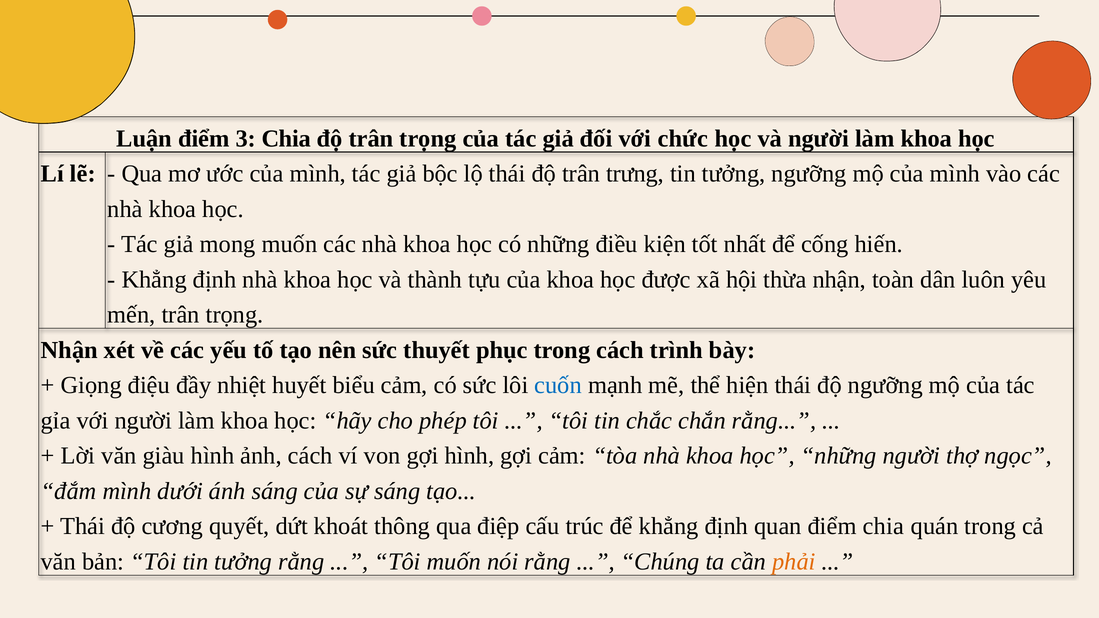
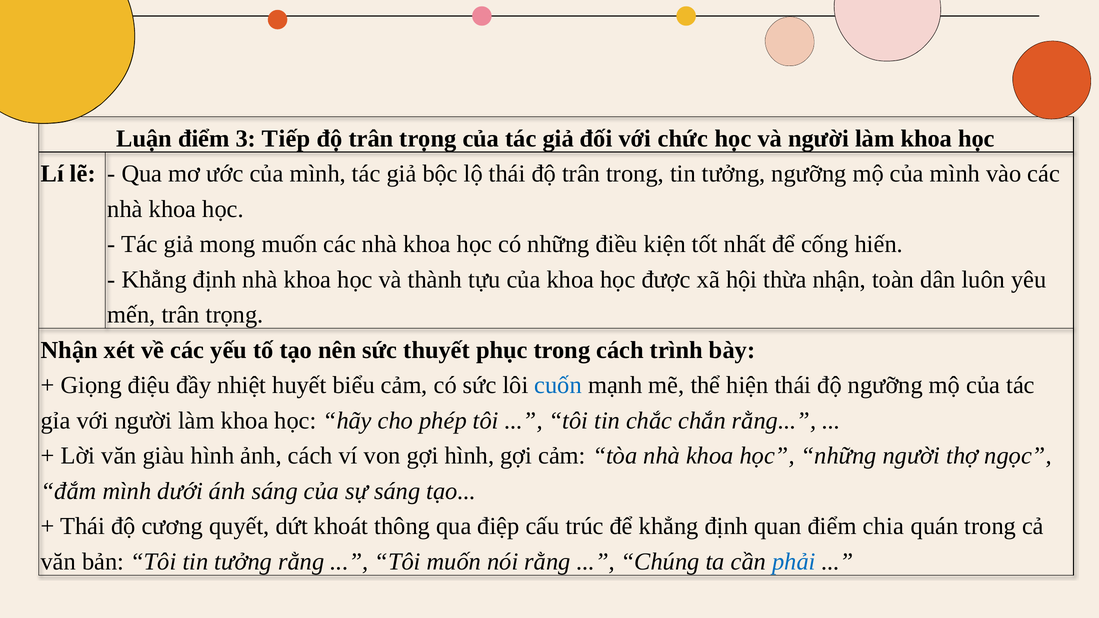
3 Chia: Chia -> Tiếp
trân trưng: trưng -> trong
phải colour: orange -> blue
